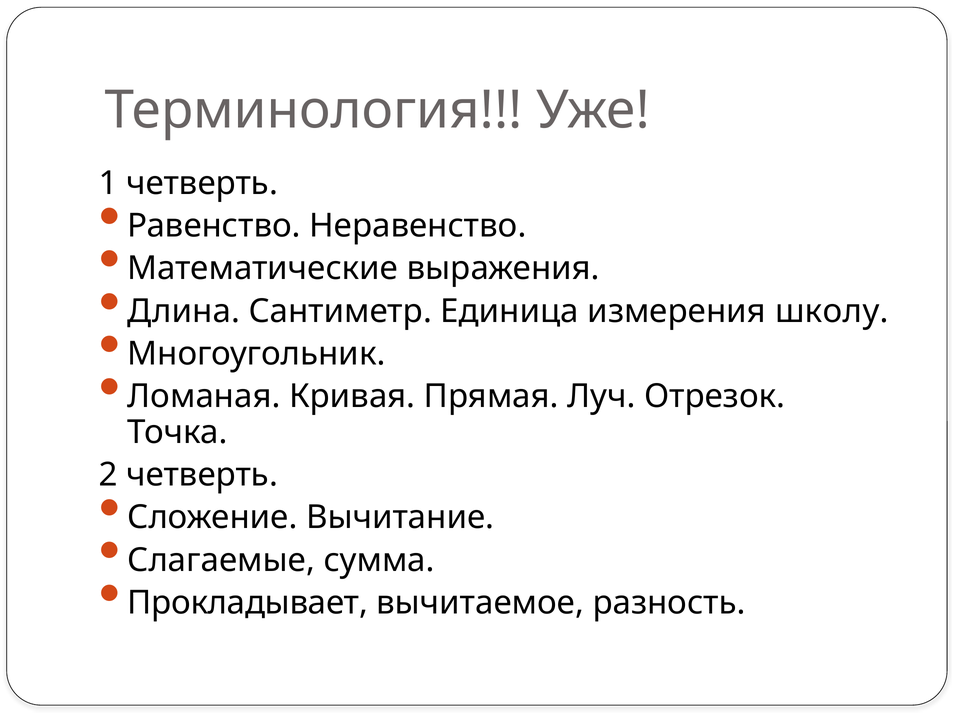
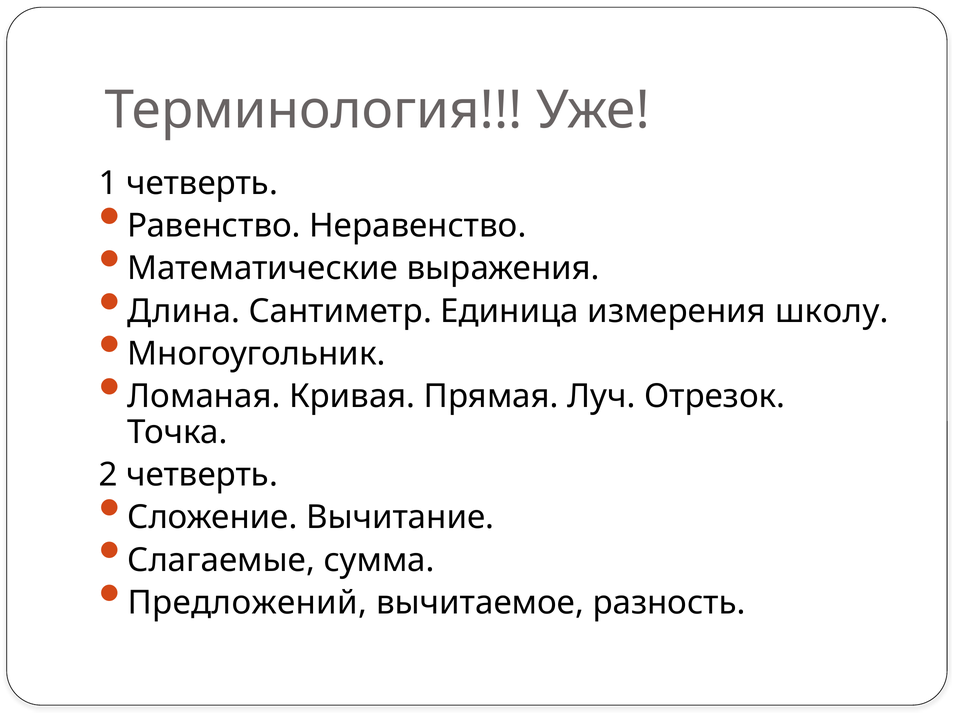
Прокладывает: Прокладывает -> Предложений
